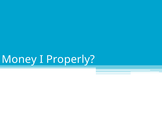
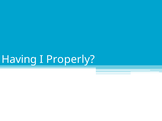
Money: Money -> Having
